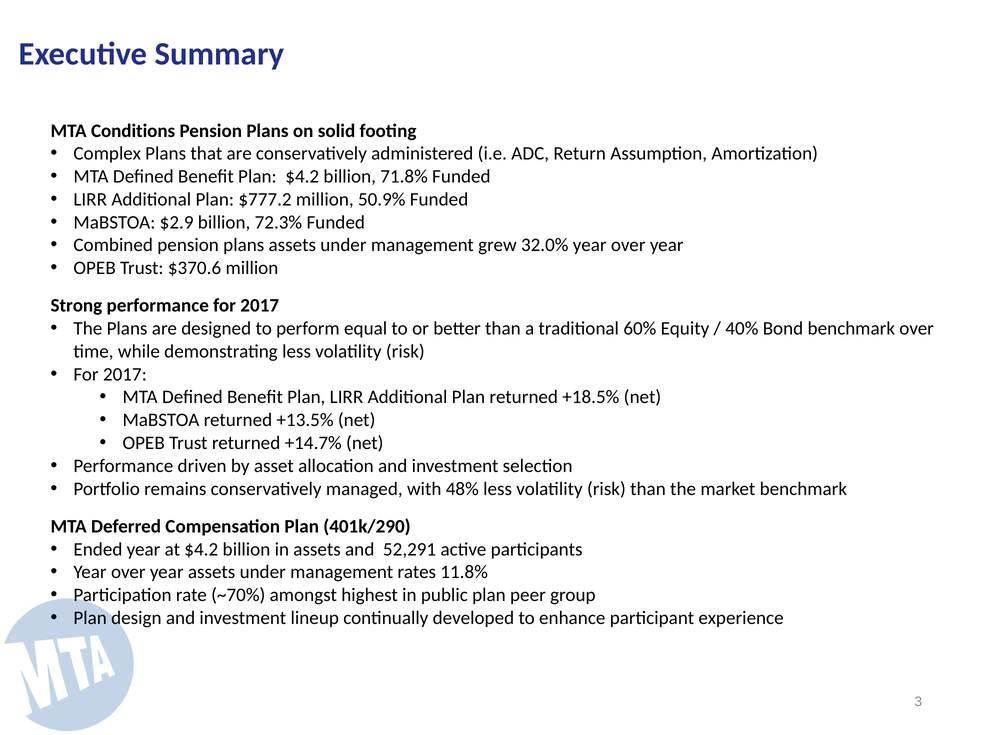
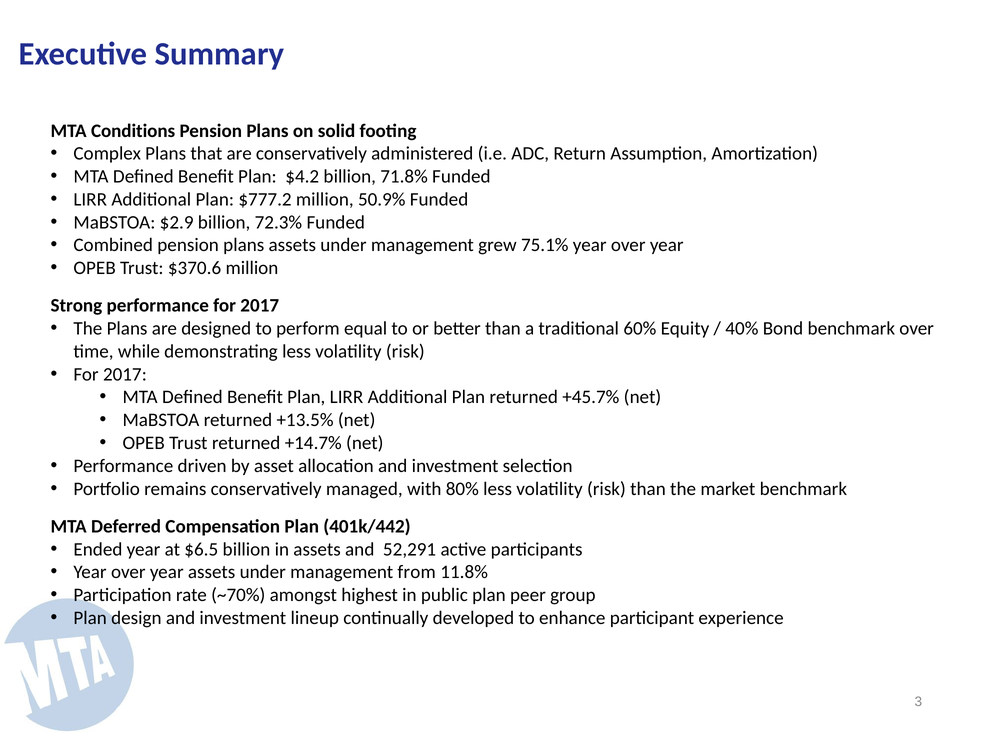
32.0%: 32.0% -> 75.1%
+18.5%: +18.5% -> +45.7%
48%: 48% -> 80%
401k/290: 401k/290 -> 401k/442
at $4.2: $4.2 -> $6.5
rates: rates -> from
